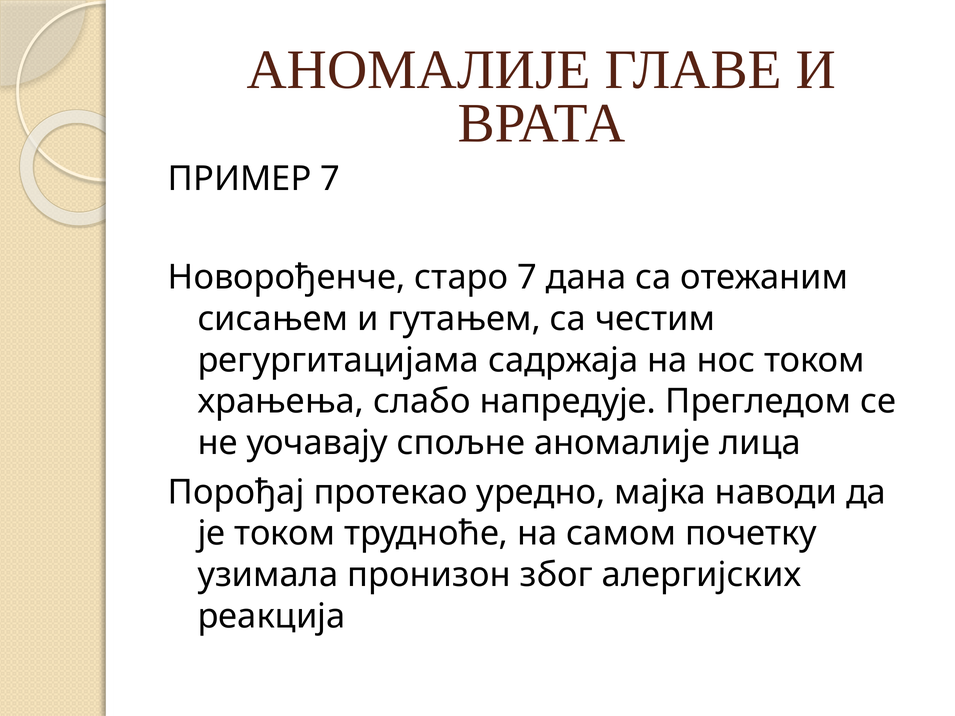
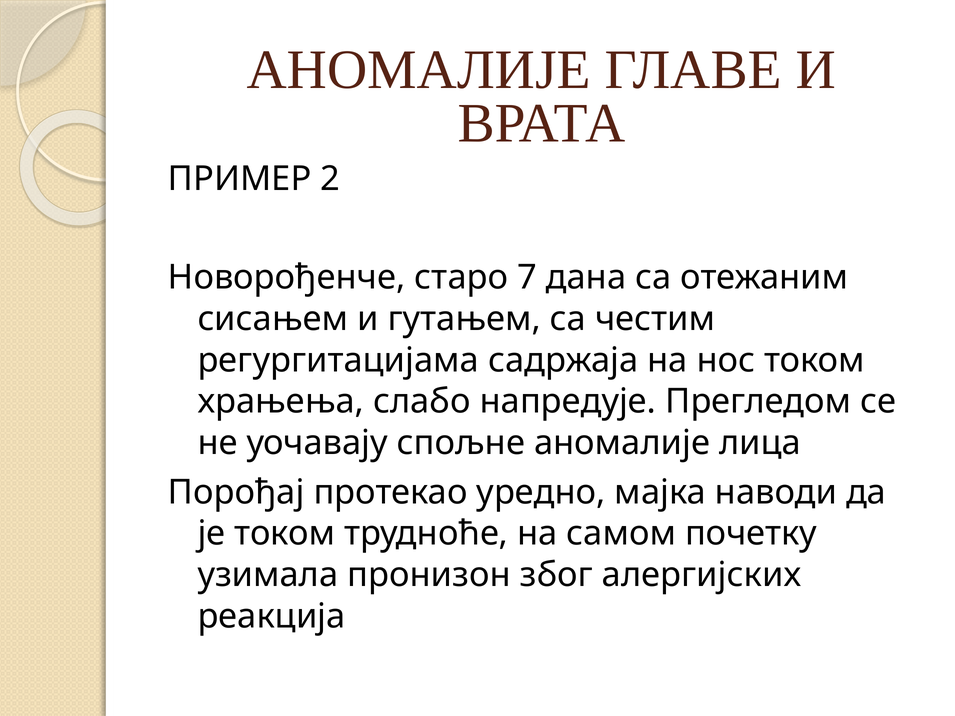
ПРИМЕР 7: 7 -> 2
